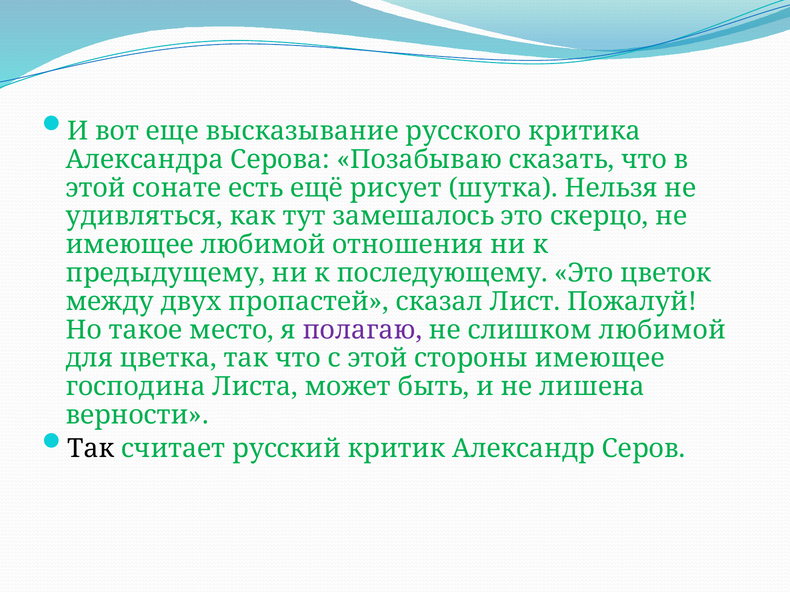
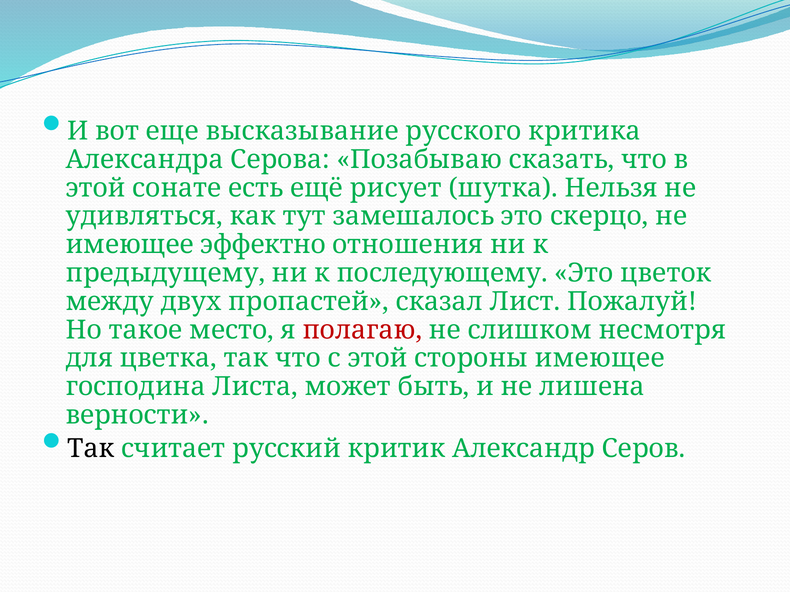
имеющее любимой: любимой -> эффектно
полагаю colour: purple -> red
слишком любимой: любимой -> несмотря
